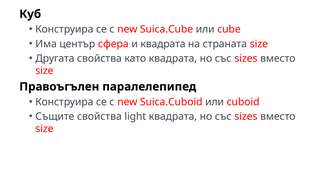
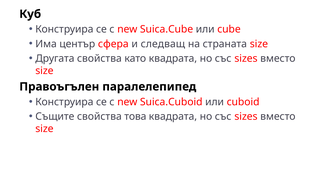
и квадрата: квадрата -> следващ
light: light -> това
